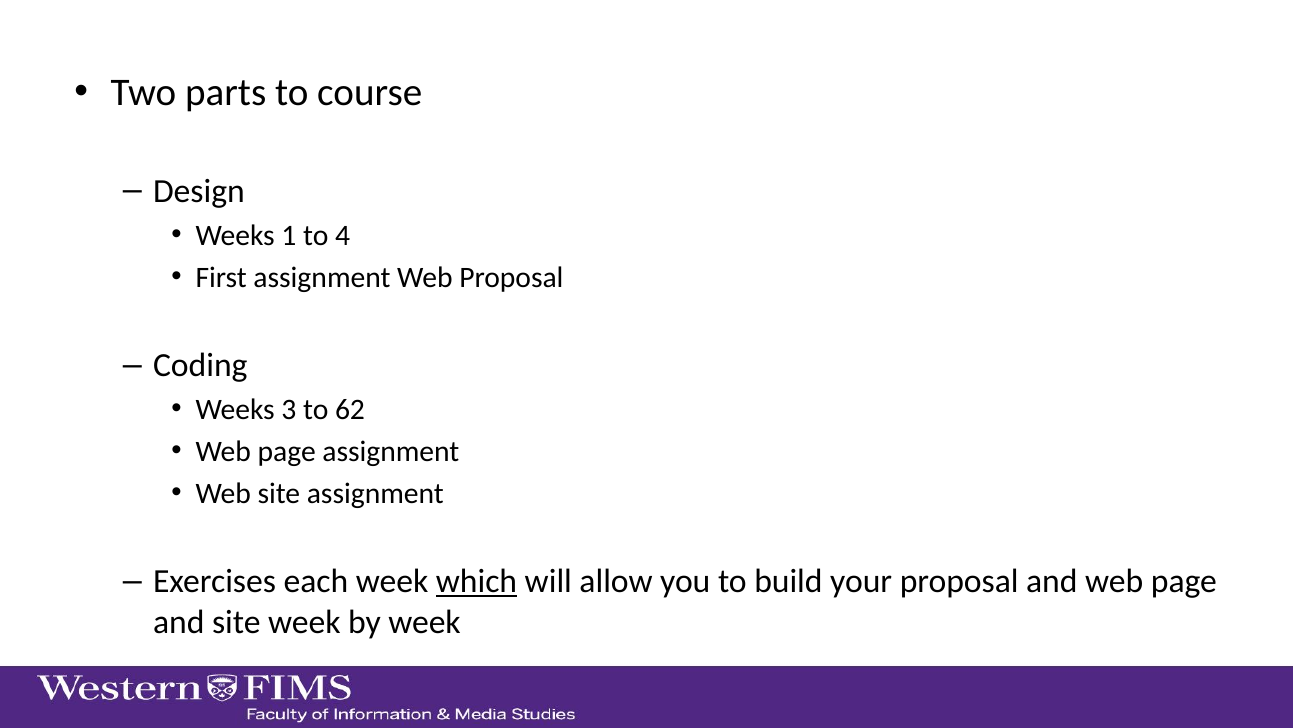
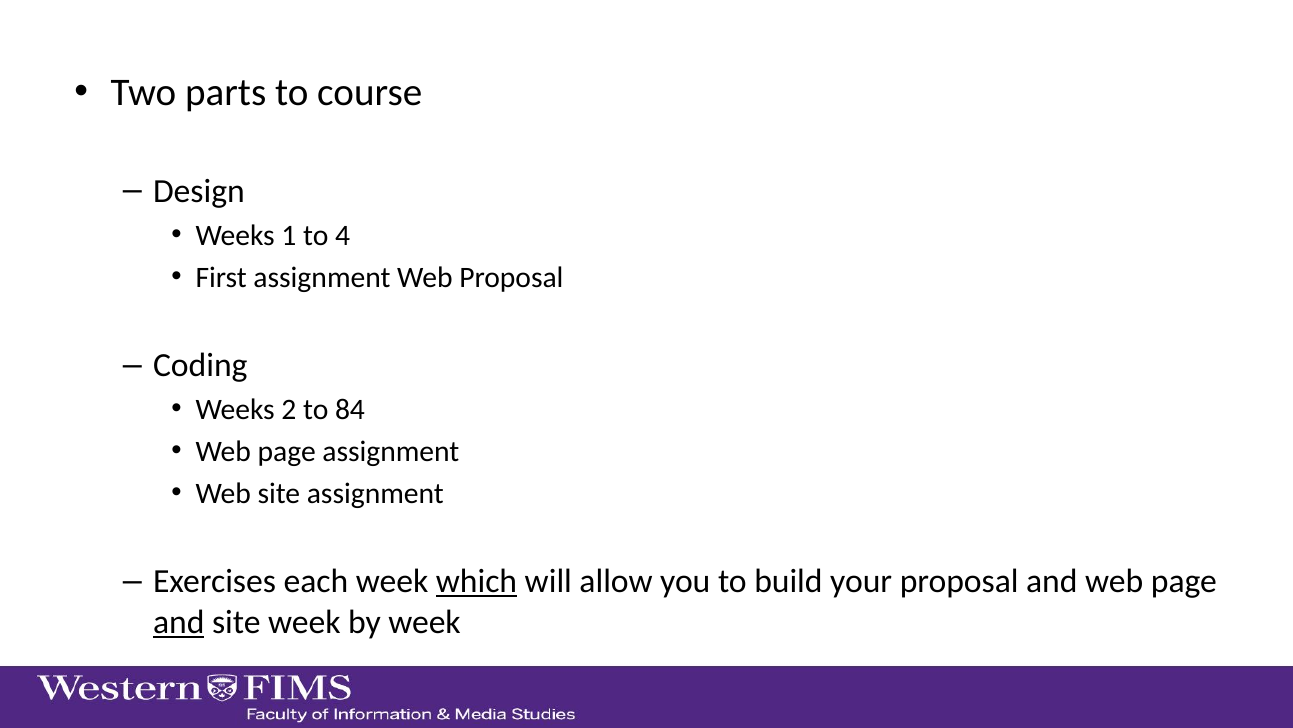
3: 3 -> 2
62: 62 -> 84
and at (179, 622) underline: none -> present
